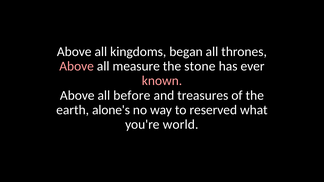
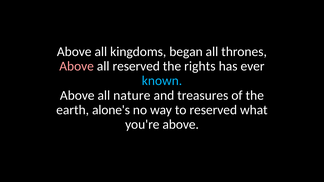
all measure: measure -> reserved
stone: stone -> rights
known colour: pink -> light blue
before: before -> nature
you're world: world -> above
